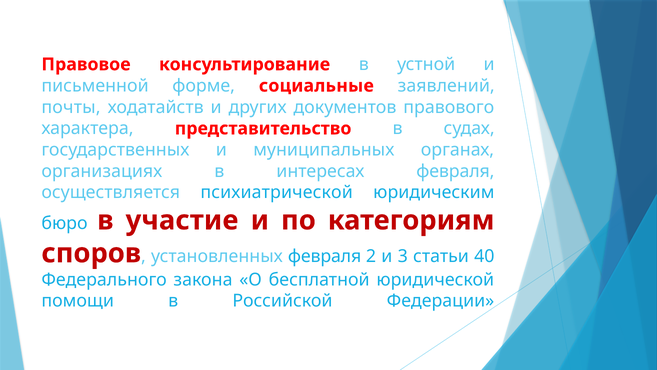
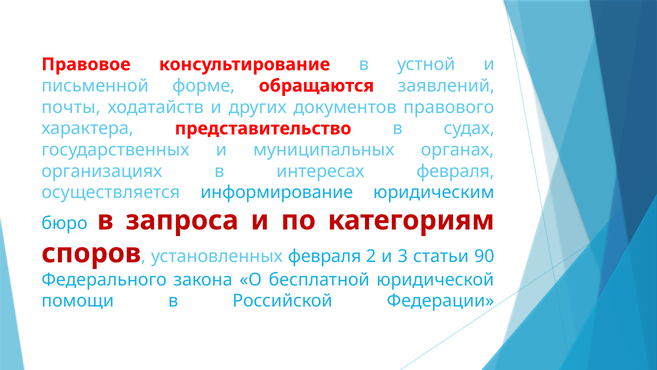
социальные: социальные -> обращаются
психиатрической: психиатрической -> информирование
участие: участие -> запроса
40: 40 -> 90
